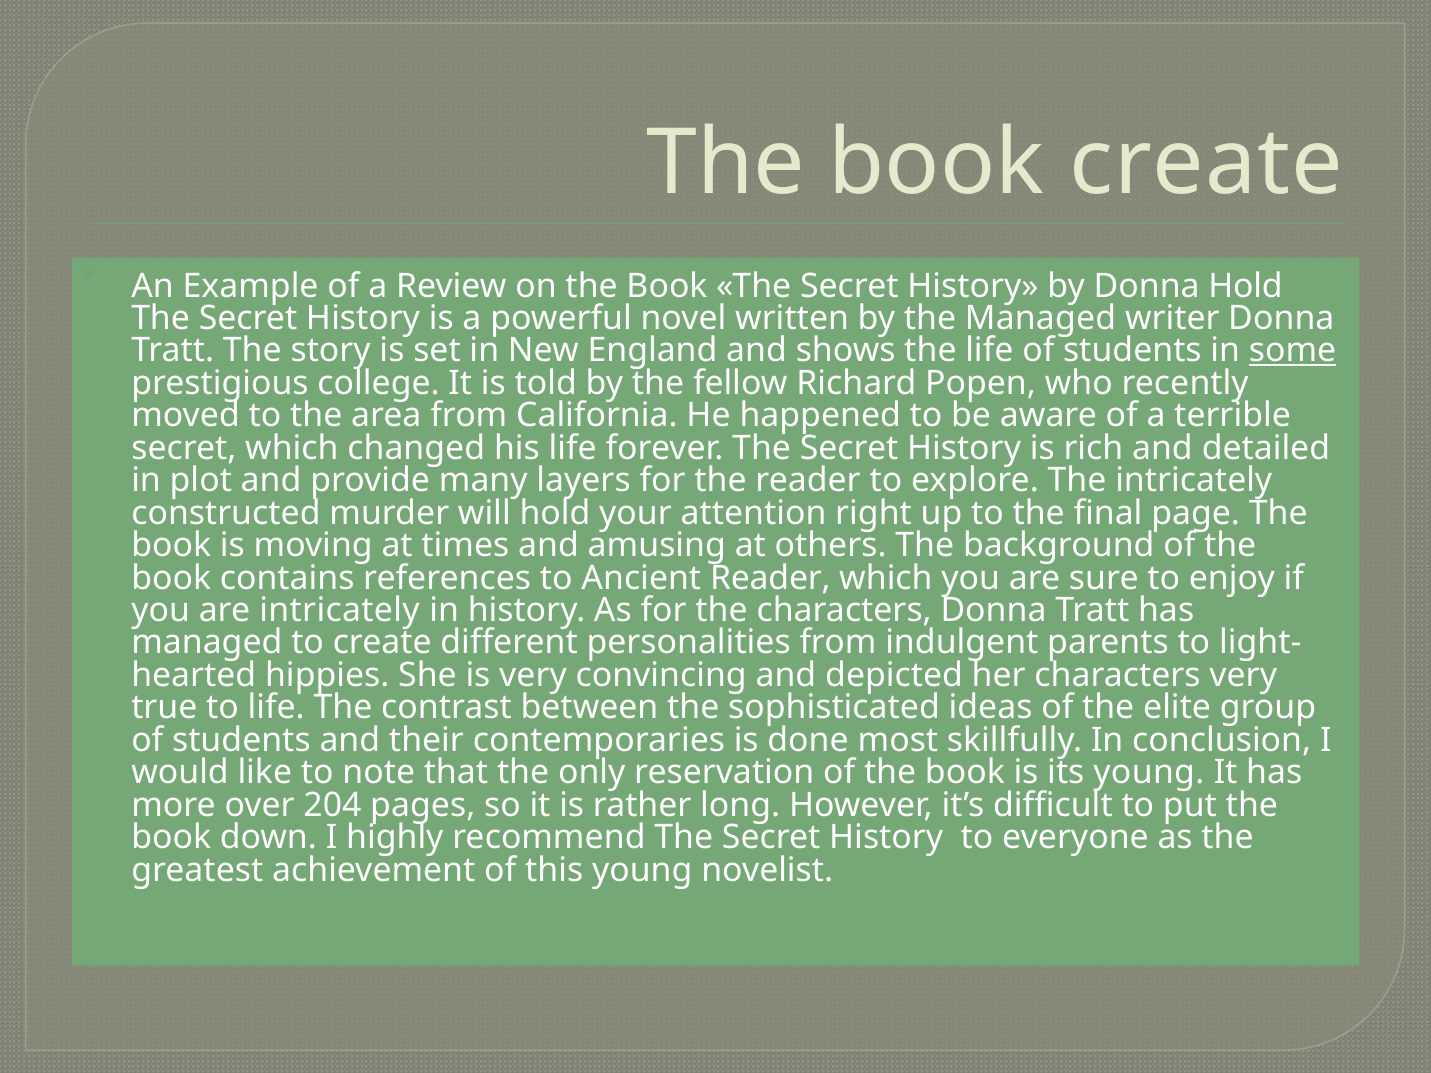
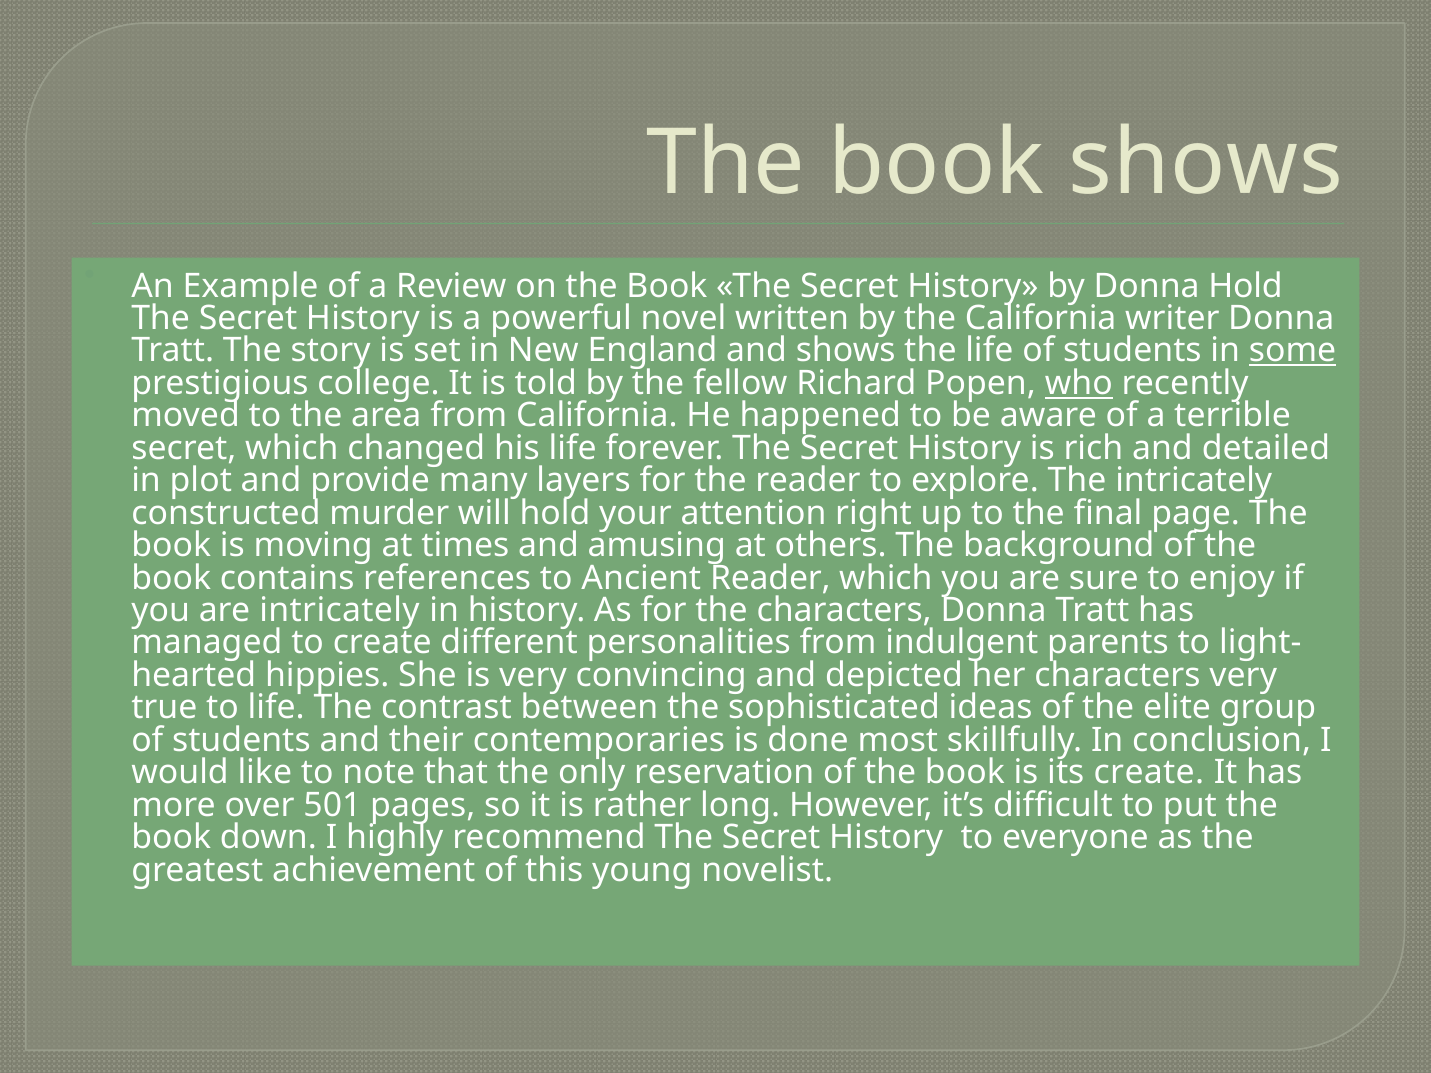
book create: create -> shows
the Managed: Managed -> California
who underline: none -> present
its young: young -> create
204: 204 -> 501
